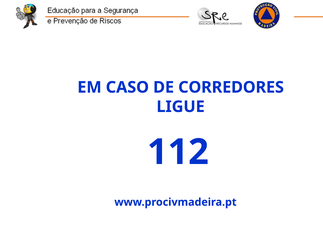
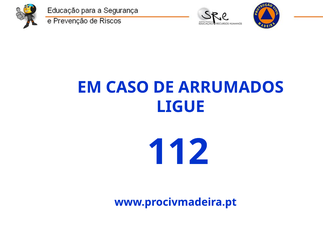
CORREDORES: CORREDORES -> ARRUMADOS
